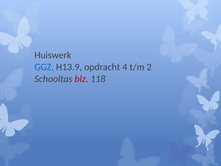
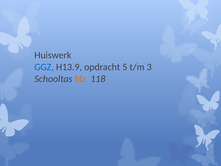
4: 4 -> 5
2: 2 -> 3
blz colour: red -> orange
